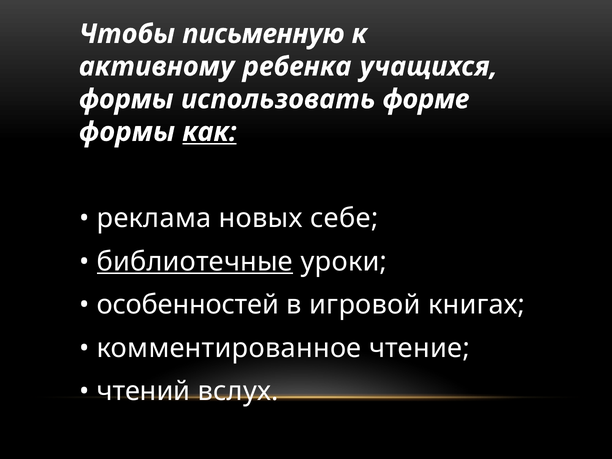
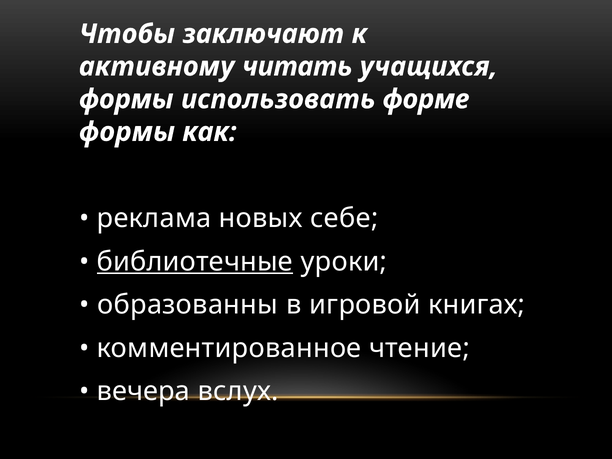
письменную: письменную -> заключают
ребенка: ребенка -> читать
как underline: present -> none
особенностей: особенностей -> образованны
чтений: чтений -> вечера
